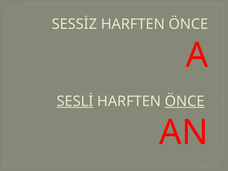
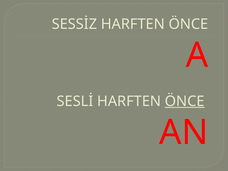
SESLİ underline: present -> none
